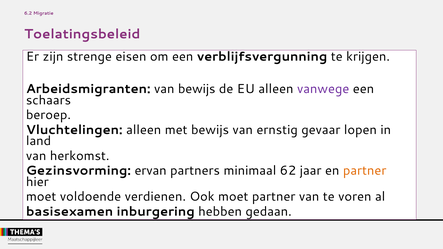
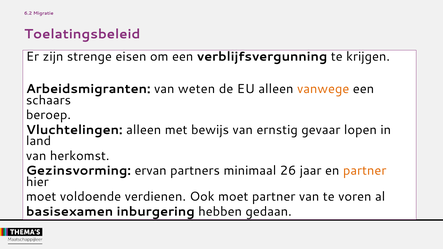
van bewijs: bewijs -> weten
vanwege colour: purple -> orange
62: 62 -> 26
